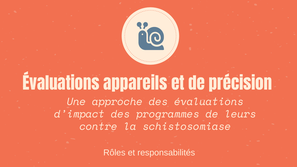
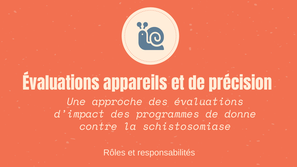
leurs: leurs -> donne
